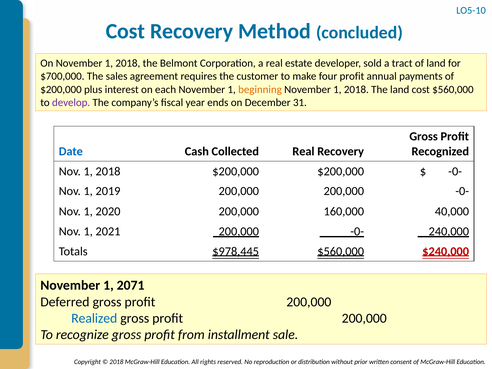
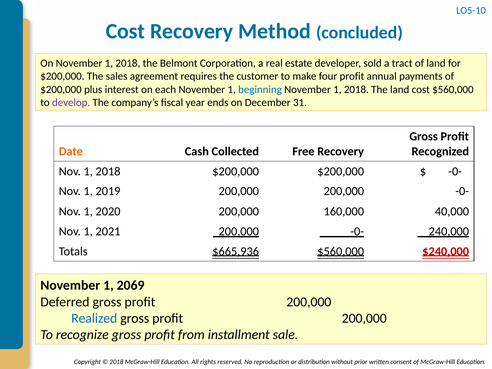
$700,000 at (62, 76): $700,000 -> $200,000
beginning colour: orange -> blue
Date colour: blue -> orange
Collected Real: Real -> Free
$978,445: $978,445 -> $665,936
2071: 2071 -> 2069
